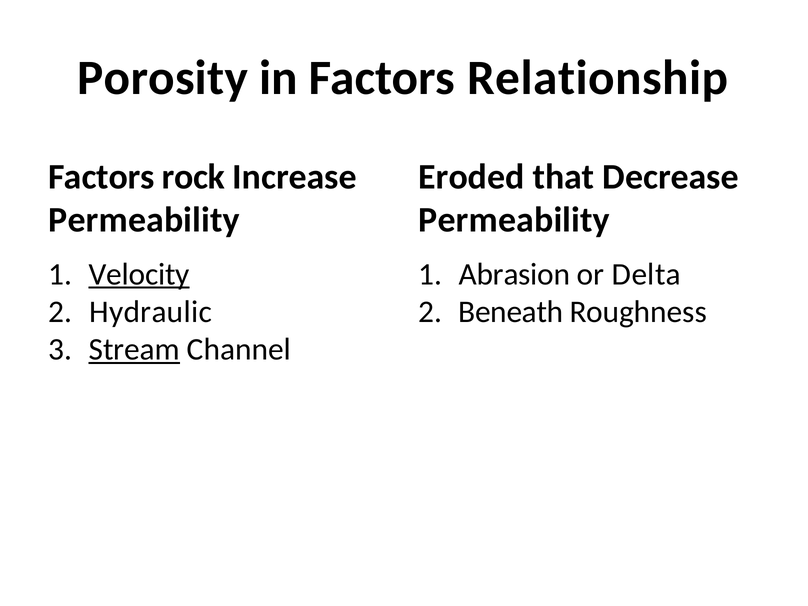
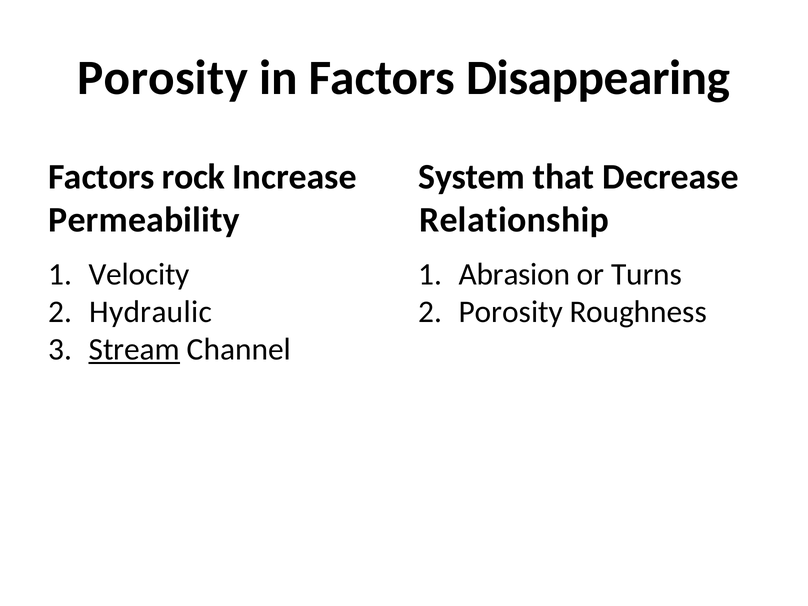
Relationship: Relationship -> Disappearing
Eroded: Eroded -> System
Permeability at (514, 220): Permeability -> Relationship
Velocity underline: present -> none
Delta: Delta -> Turns
Beneath at (511, 312): Beneath -> Porosity
